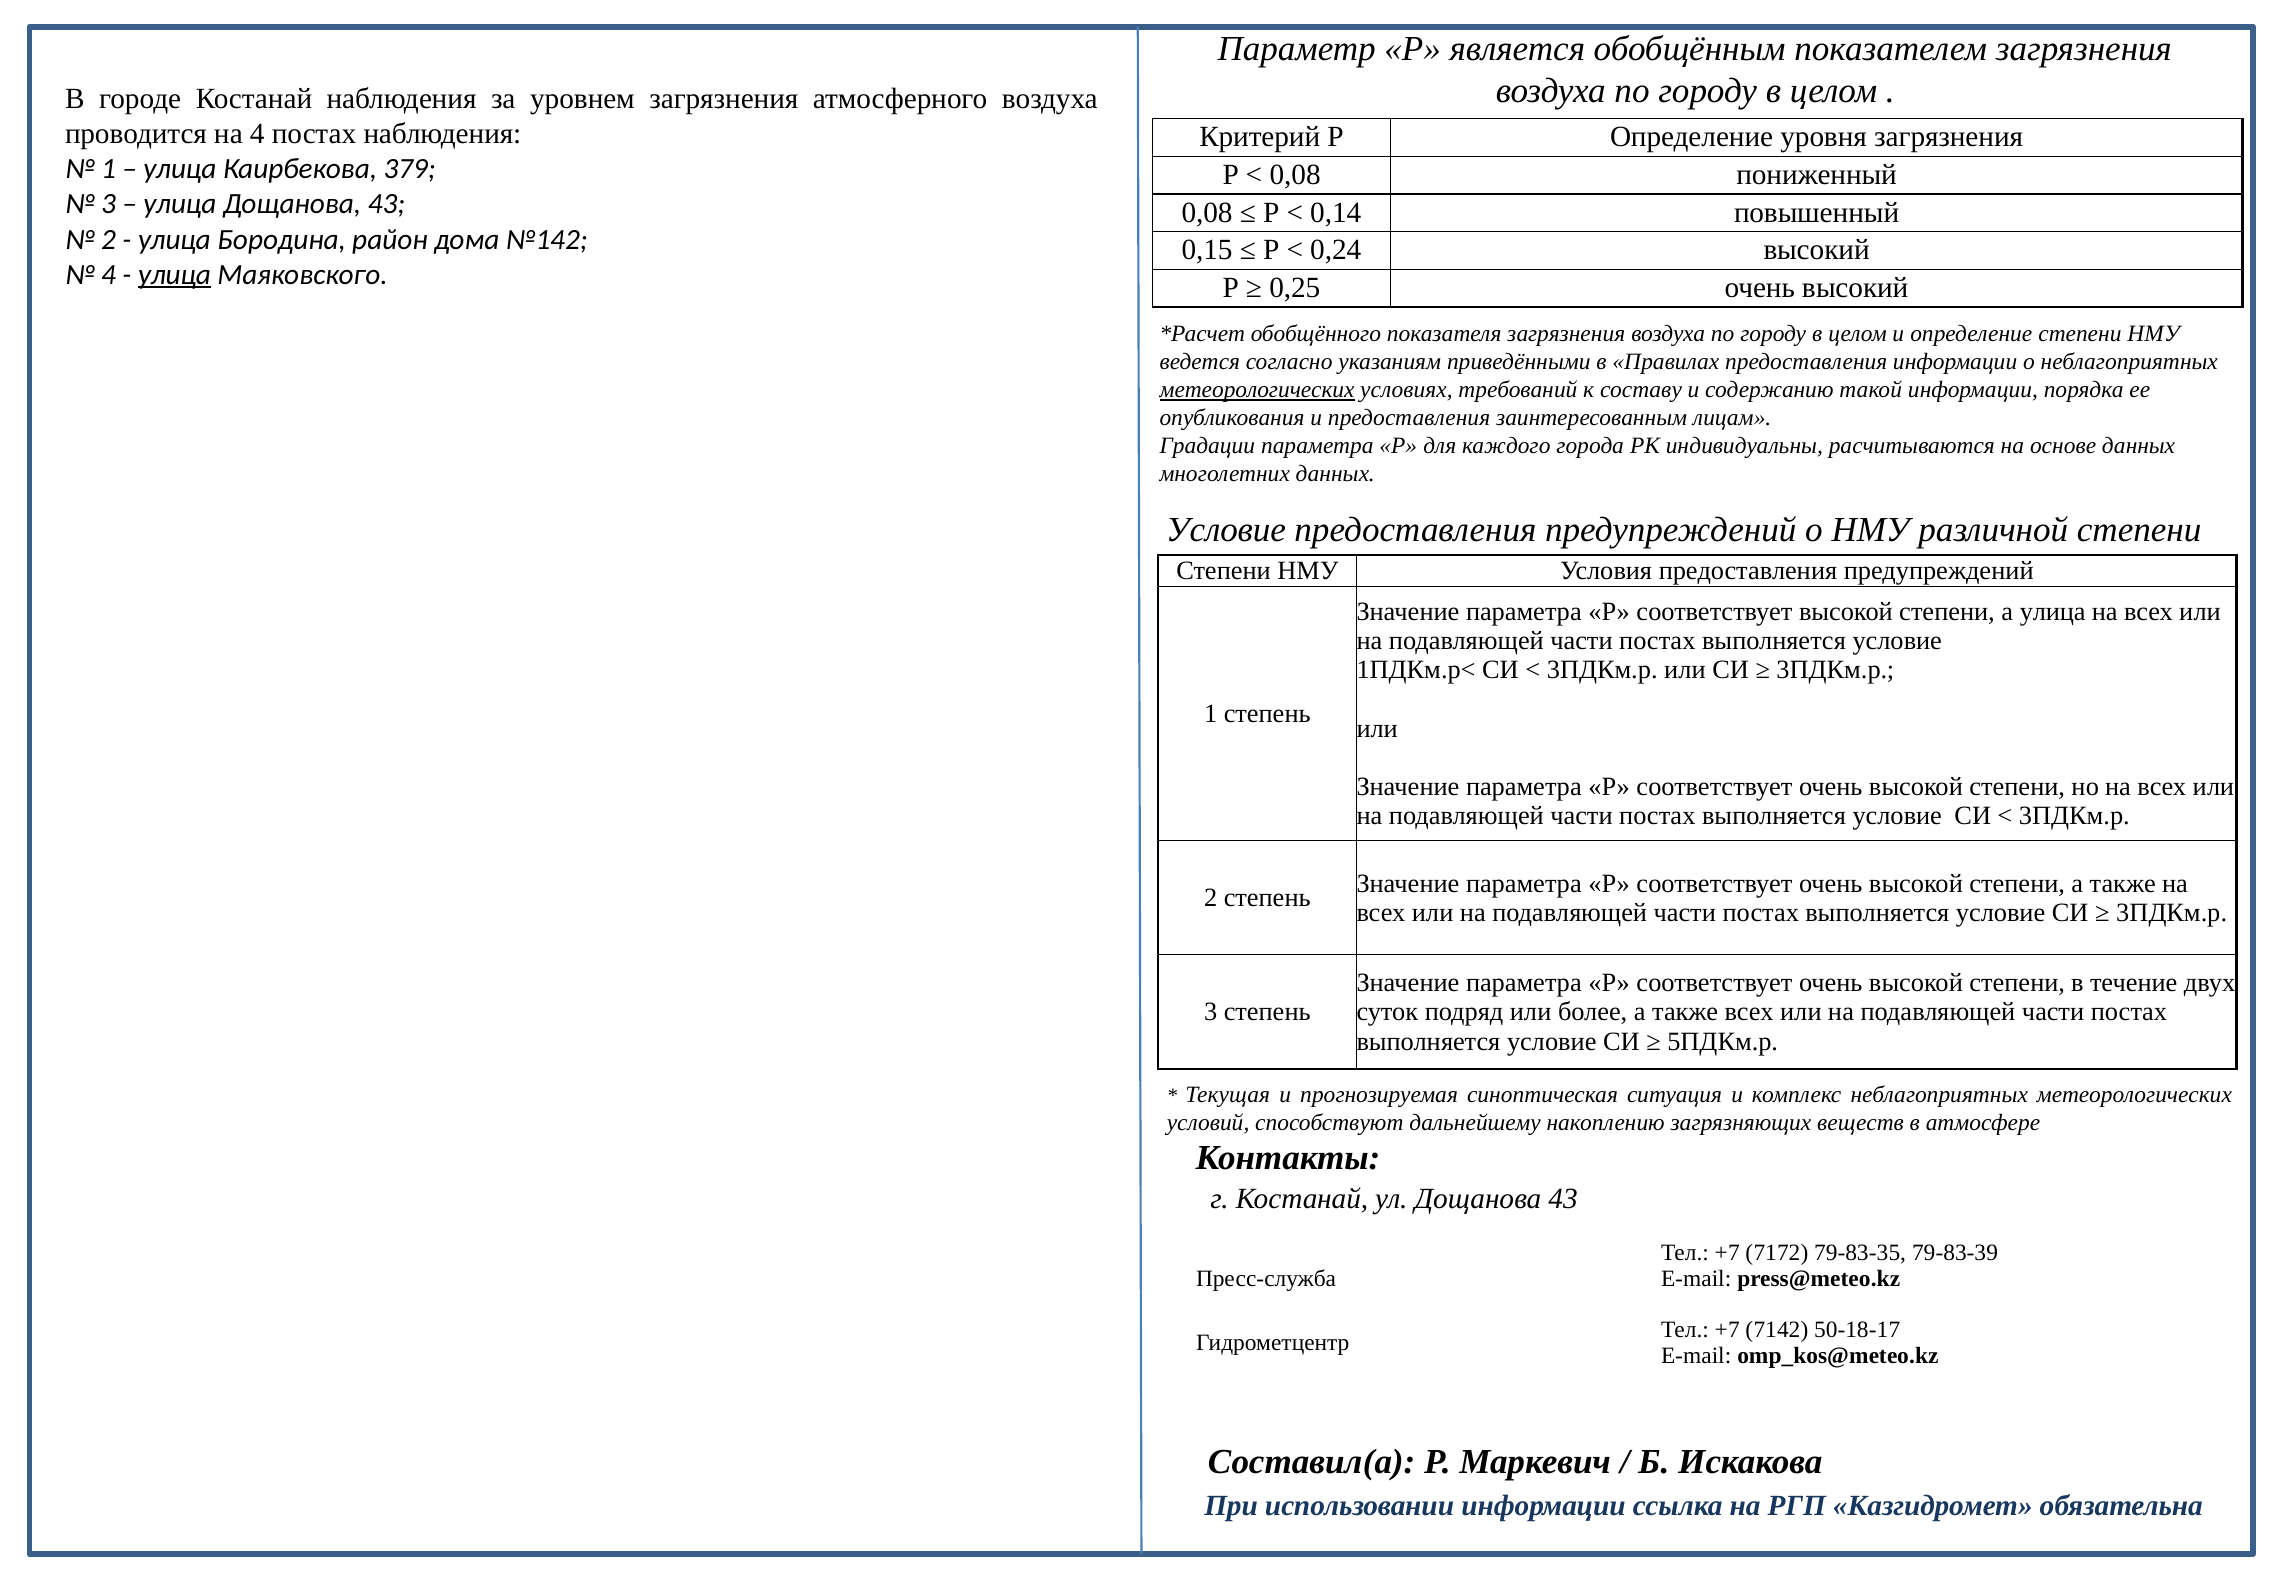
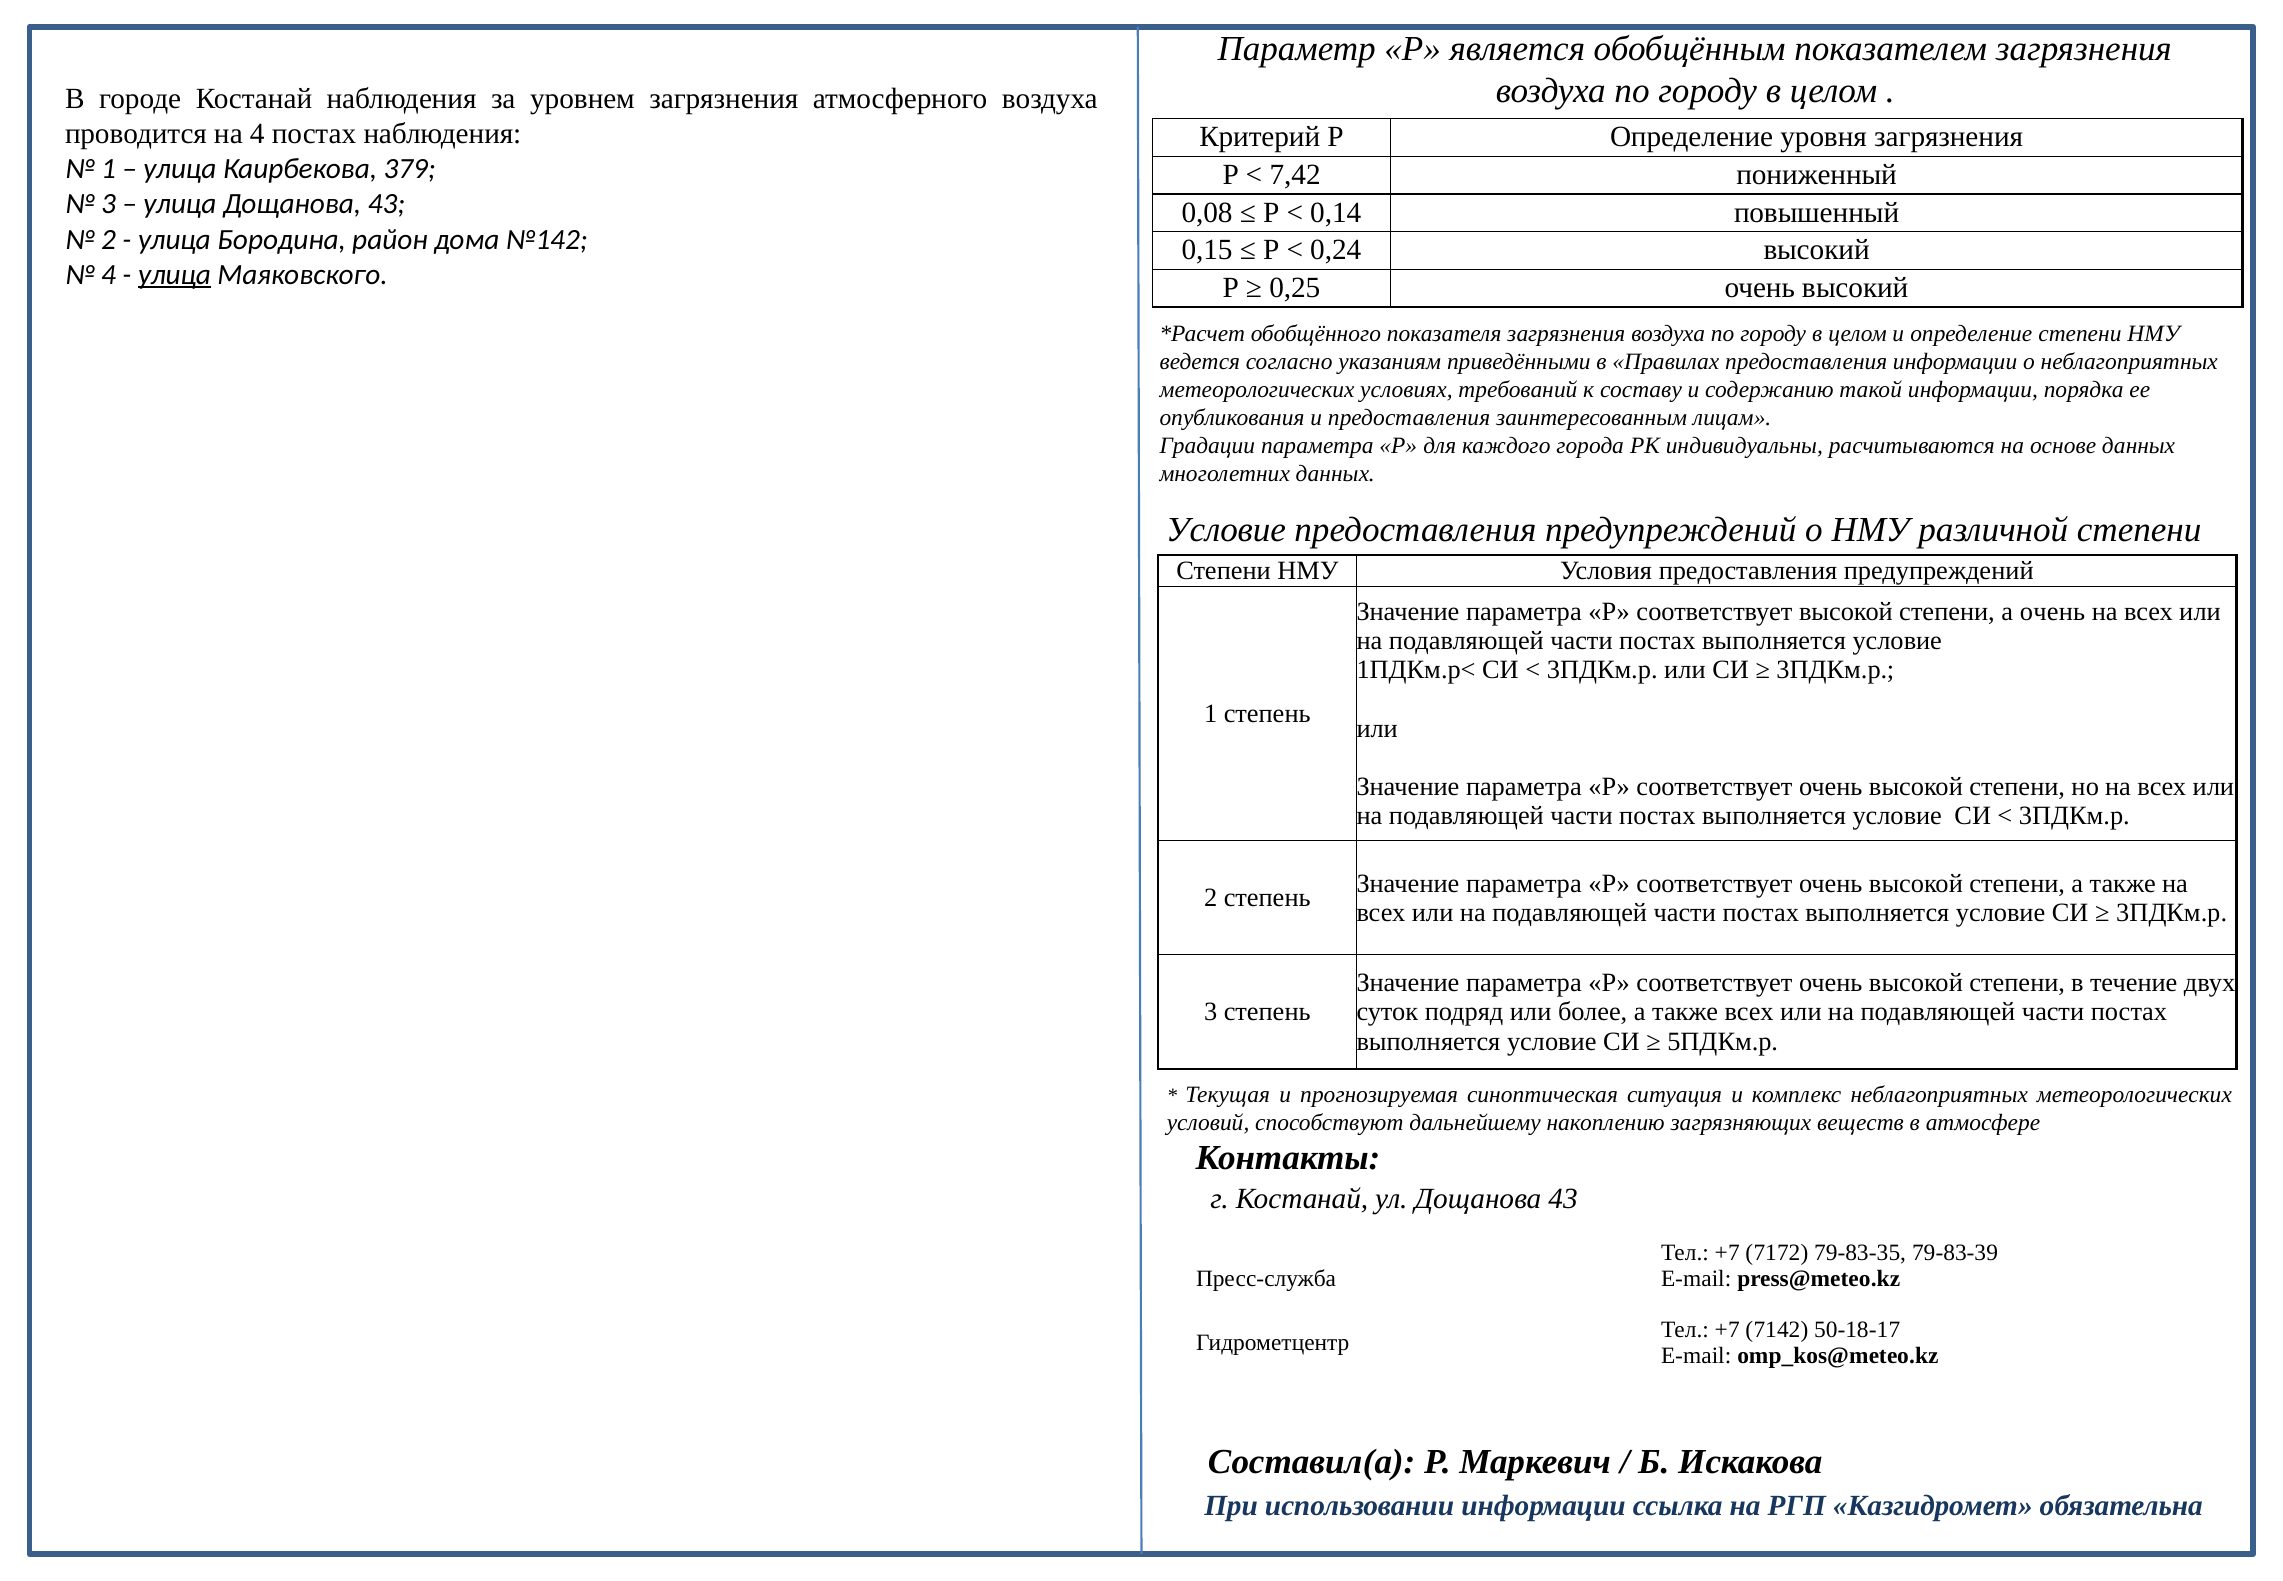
0,08 at (1295, 175): 0,08 -> 7,42
метеорологических at (1257, 390) underline: present -> none
а улица: улица -> очень
